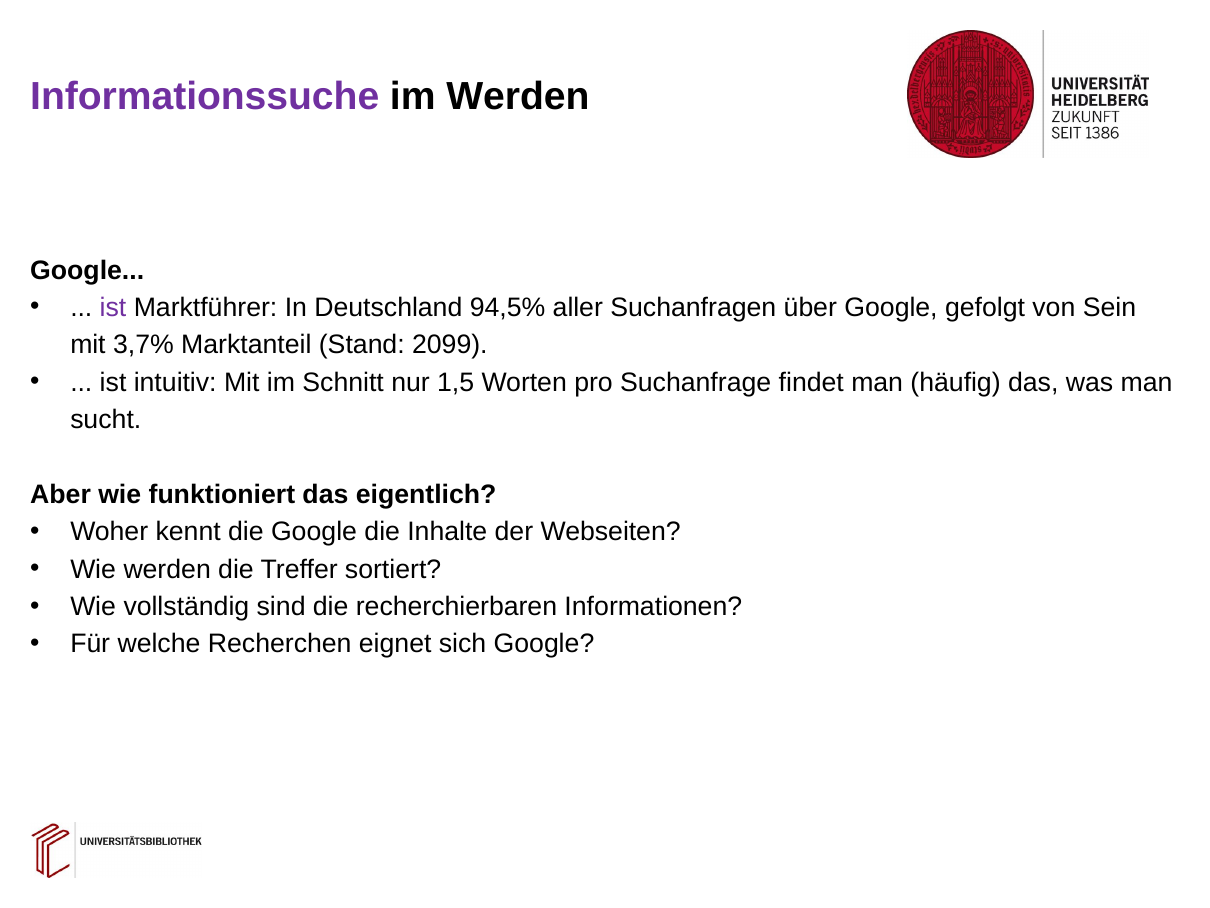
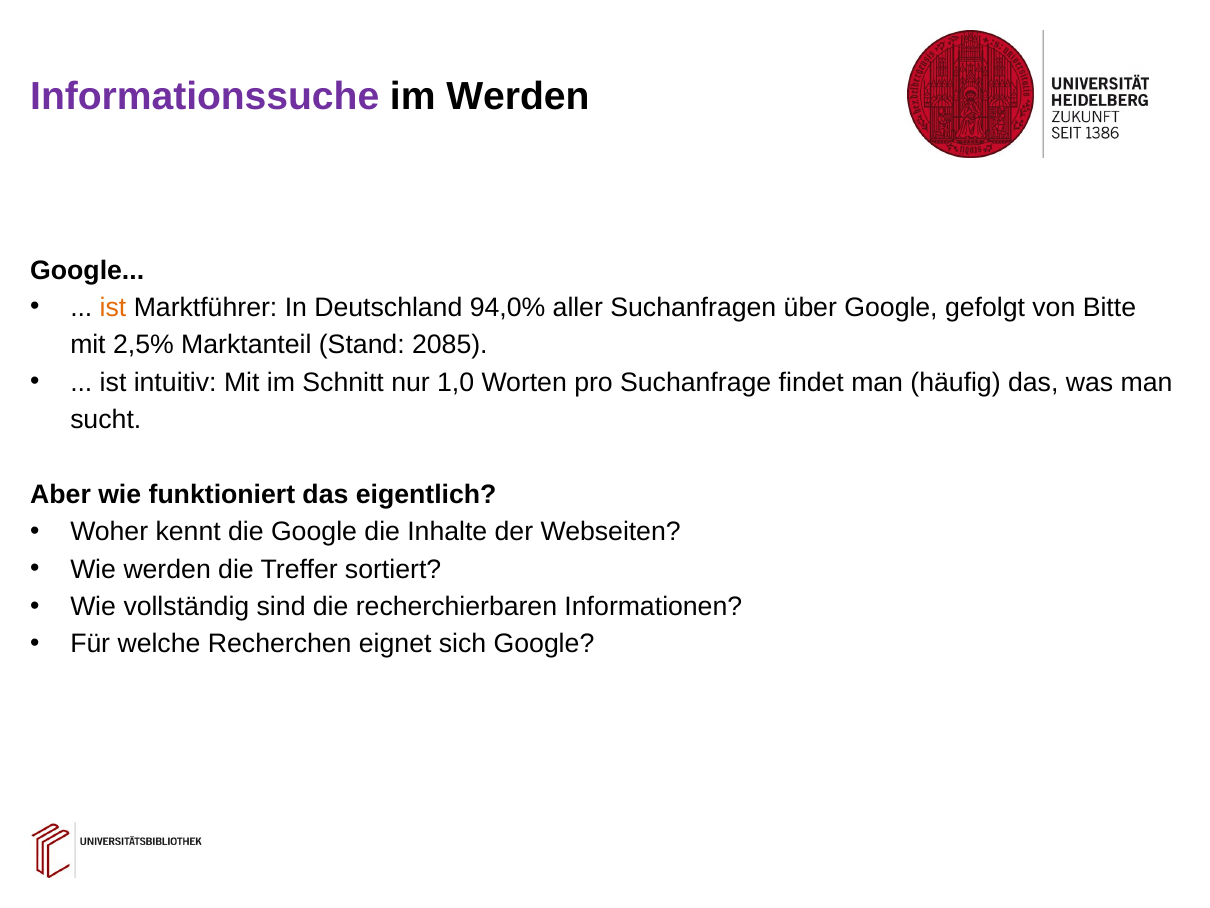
ist at (113, 308) colour: purple -> orange
94,5%: 94,5% -> 94,0%
Sein: Sein -> Bitte
3,7%: 3,7% -> 2,5%
2099: 2099 -> 2085
1,5: 1,5 -> 1,0
